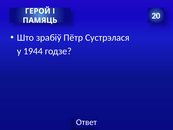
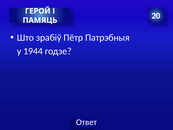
Сустрэлася: Сустрэлася -> Патрэбныя
